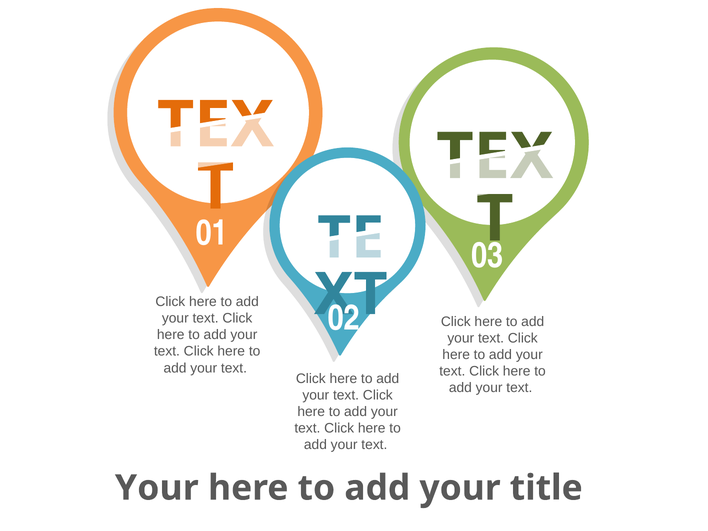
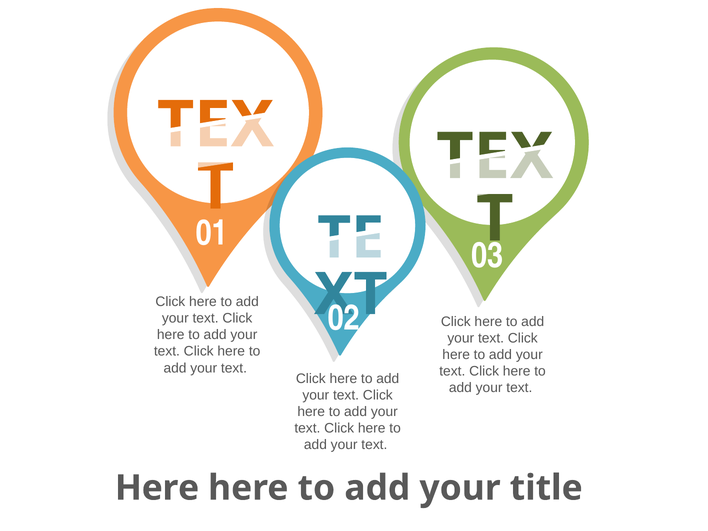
Your at (157, 488): Your -> Here
